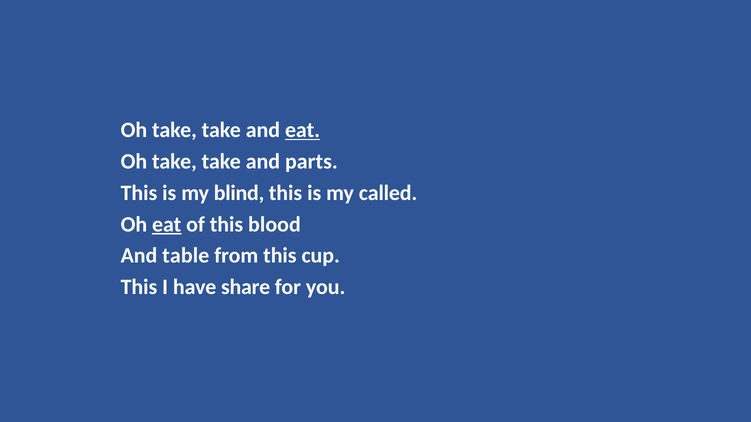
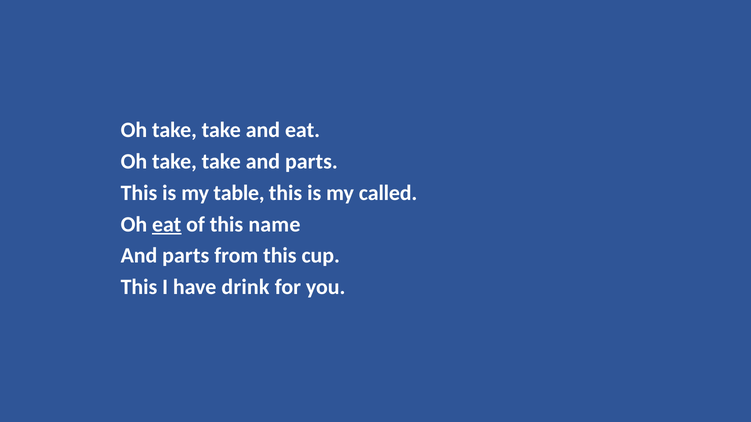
eat at (303, 130) underline: present -> none
blind: blind -> table
blood: blood -> name
table at (186, 256): table -> parts
share: share -> drink
